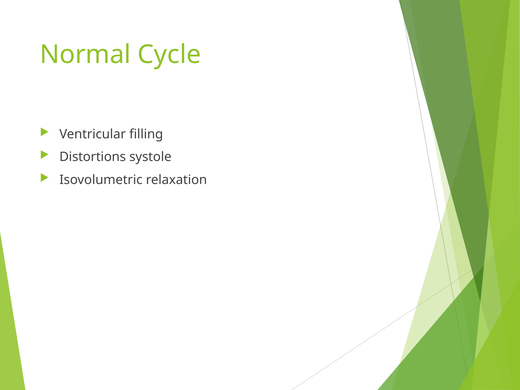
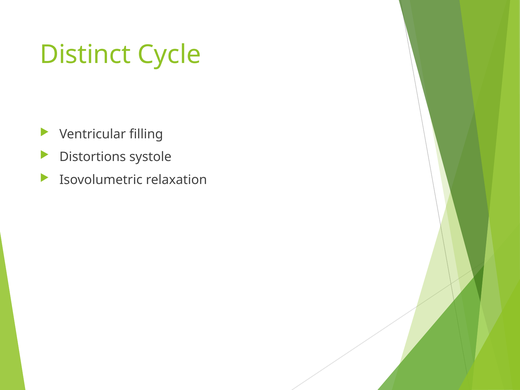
Normal: Normal -> Distinct
